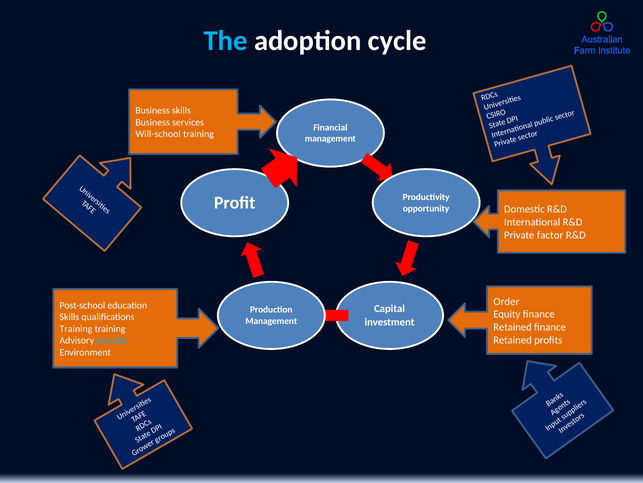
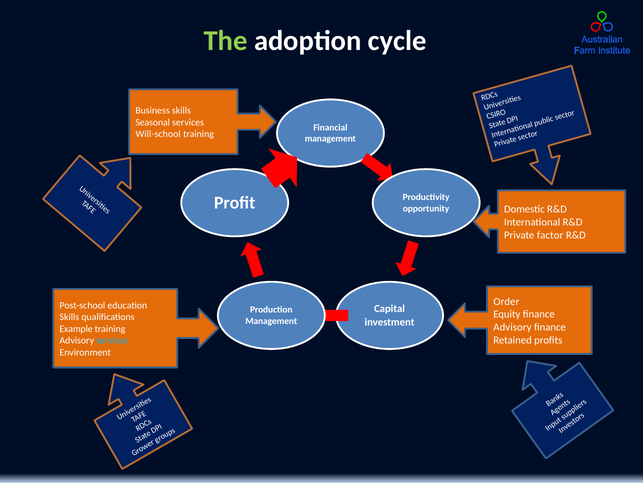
The colour: light blue -> light green
Business at (153, 122): Business -> Seasonal
Retained at (513, 327): Retained -> Advisory
Training at (76, 328): Training -> Example
